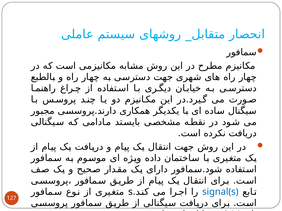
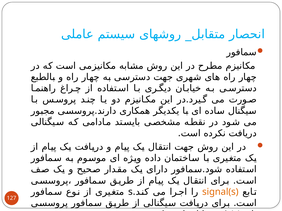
signal(s colour: blue -> orange
